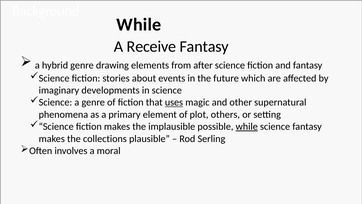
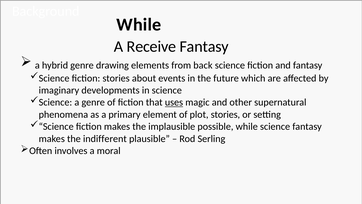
after: after -> back
plot others: others -> stories
while at (247, 126) underline: present -> none
collections: collections -> indifferent
